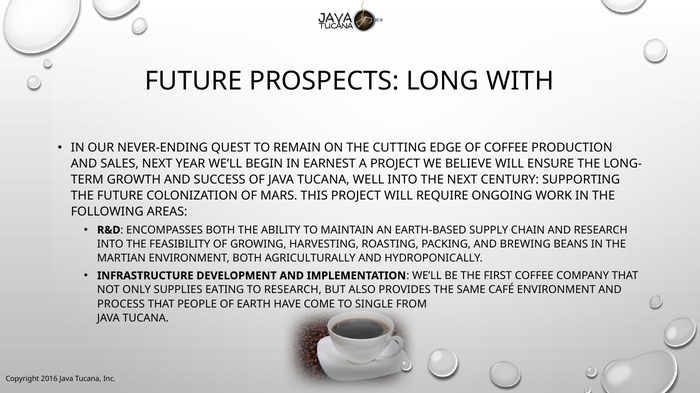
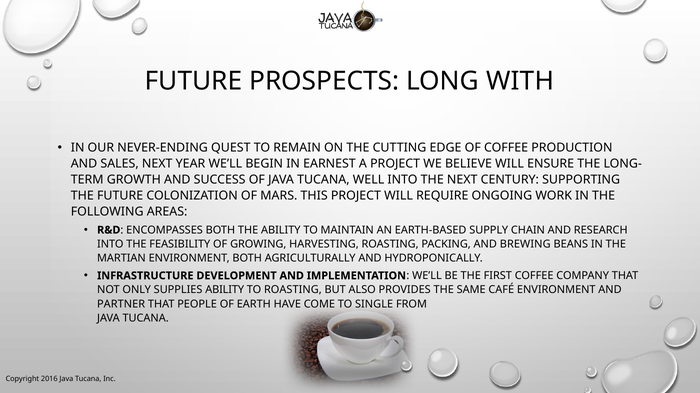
SUPPLIES EATING: EATING -> ABILITY
TO RESEARCH: RESEARCH -> ROASTING
PROCESS: PROCESS -> PARTNER
